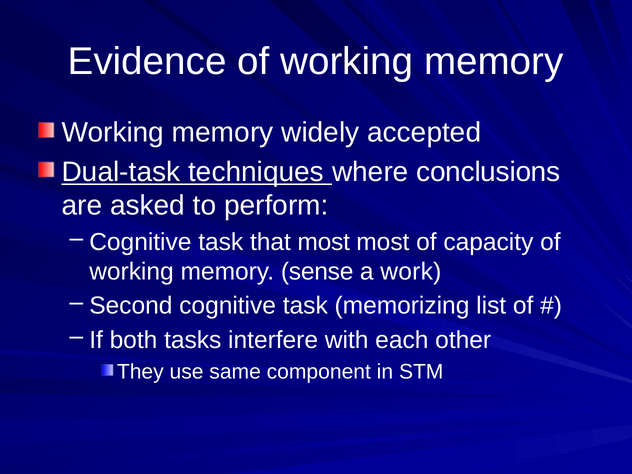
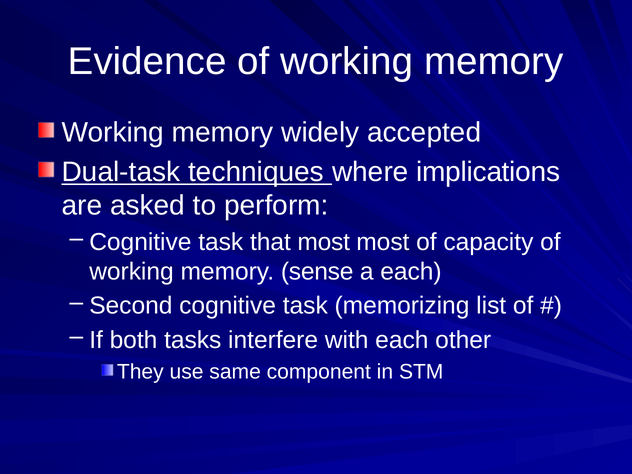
conclusions: conclusions -> implications
a work: work -> each
